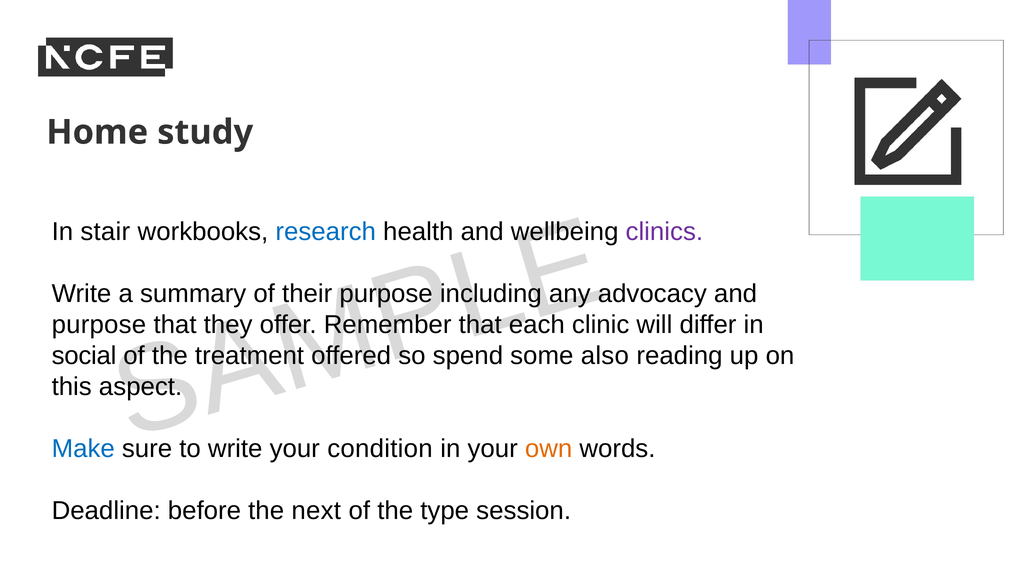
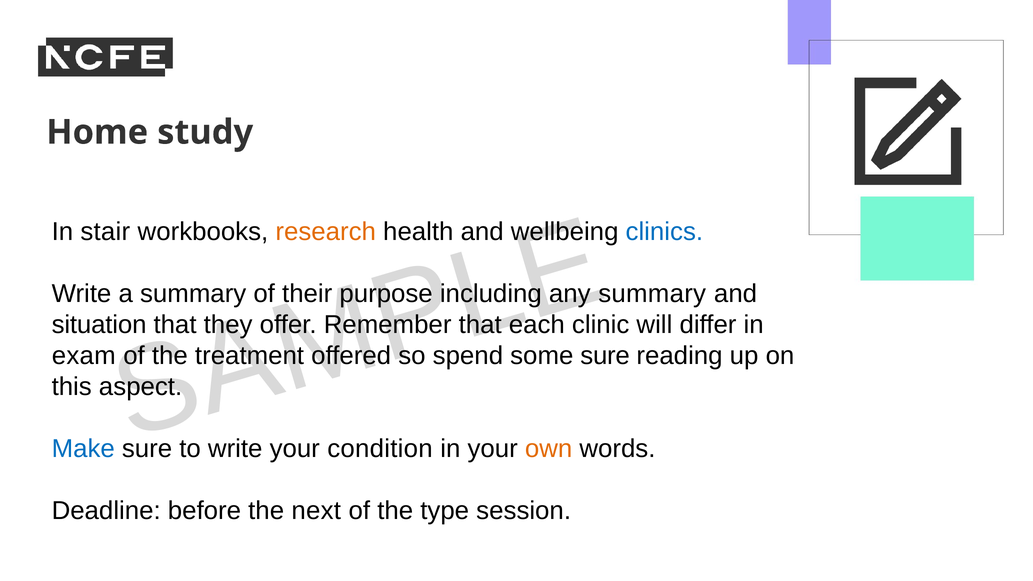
research colour: blue -> orange
clinics colour: purple -> blue
advocacy at (652, 294): advocacy -> summary
purpose at (99, 325): purpose -> situation
social: social -> exam
also at (605, 356): also -> sure
